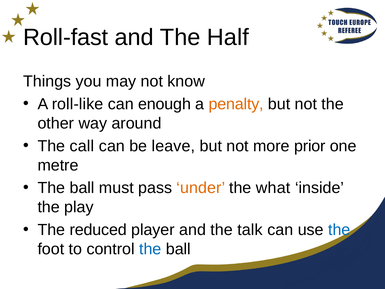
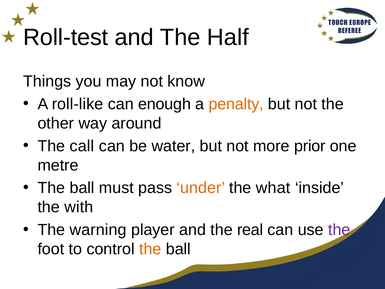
Roll-fast: Roll-fast -> Roll-test
leave: leave -> water
play: play -> with
reduced: reduced -> warning
talk: talk -> real
the at (339, 230) colour: blue -> purple
the at (150, 249) colour: blue -> orange
